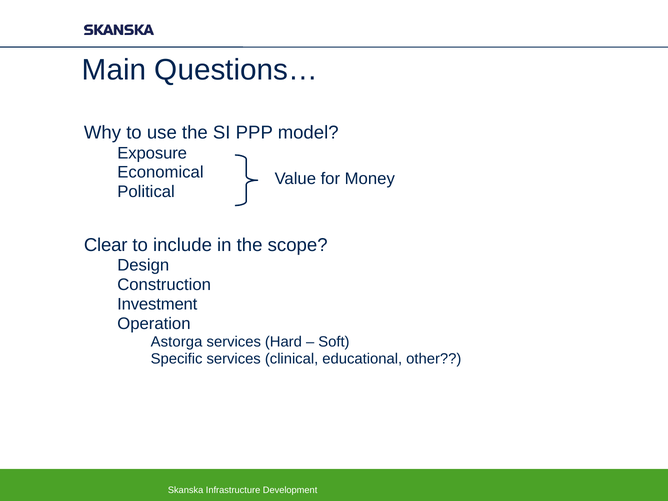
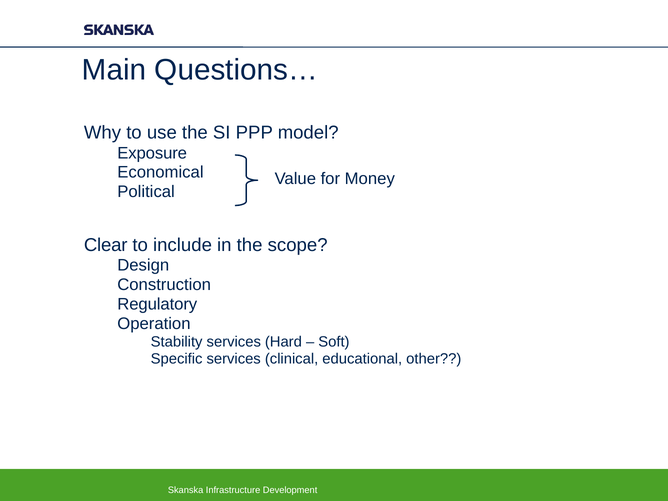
Investment: Investment -> Regulatory
Astorga: Astorga -> Stability
